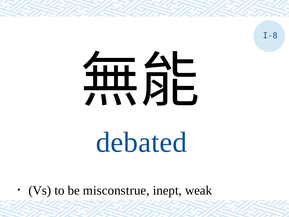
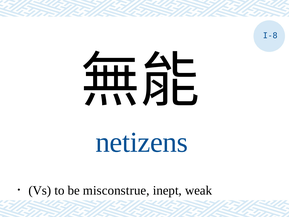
debated: debated -> netizens
